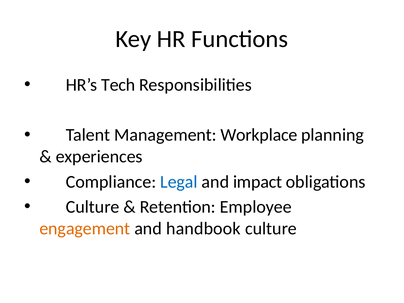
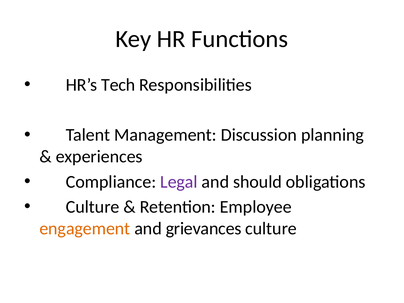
Workplace: Workplace -> Discussion
Legal colour: blue -> purple
impact: impact -> should
handbook: handbook -> grievances
